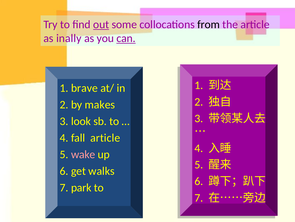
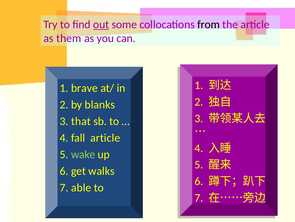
inally: inally -> them
can underline: present -> none
makes: makes -> blanks
look: look -> that
wake colour: pink -> light green
park: park -> able
